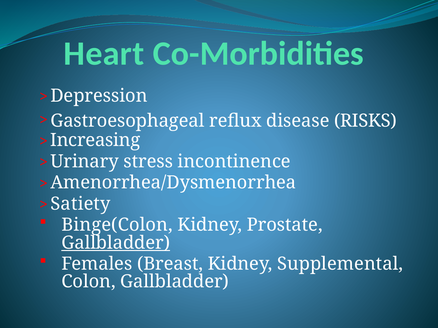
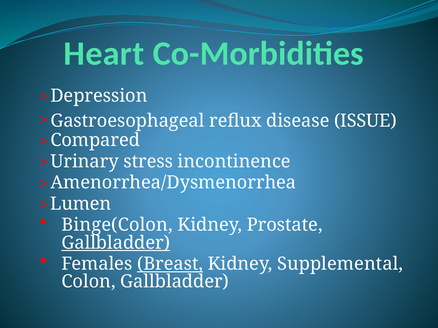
RISKS: RISKS -> ISSUE
Increasing: Increasing -> Compared
Satiety: Satiety -> Lumen
Breast underline: none -> present
